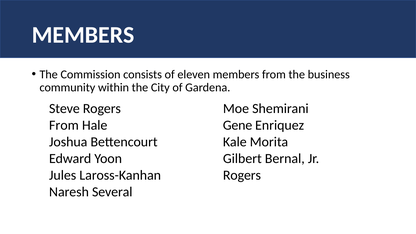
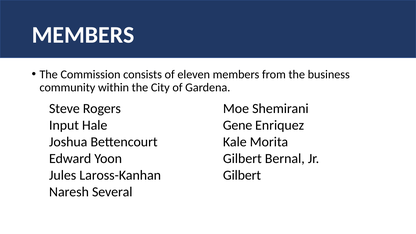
From at (64, 125): From -> Input
Rogers at (242, 175): Rogers -> Gilbert
